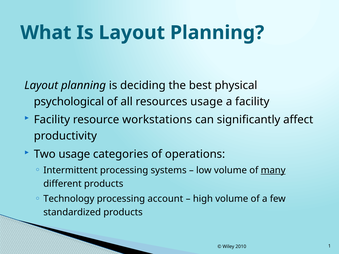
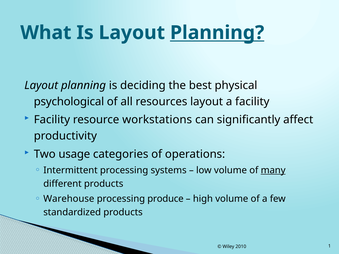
Planning at (217, 33) underline: none -> present
resources usage: usage -> layout
Technology: Technology -> Warehouse
account: account -> produce
